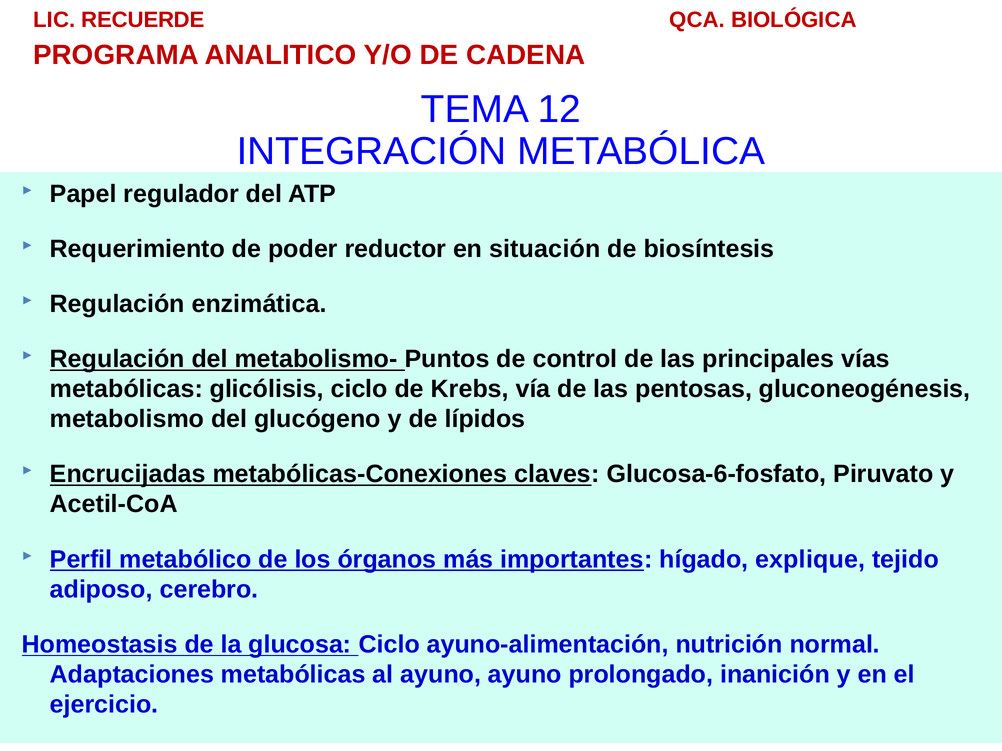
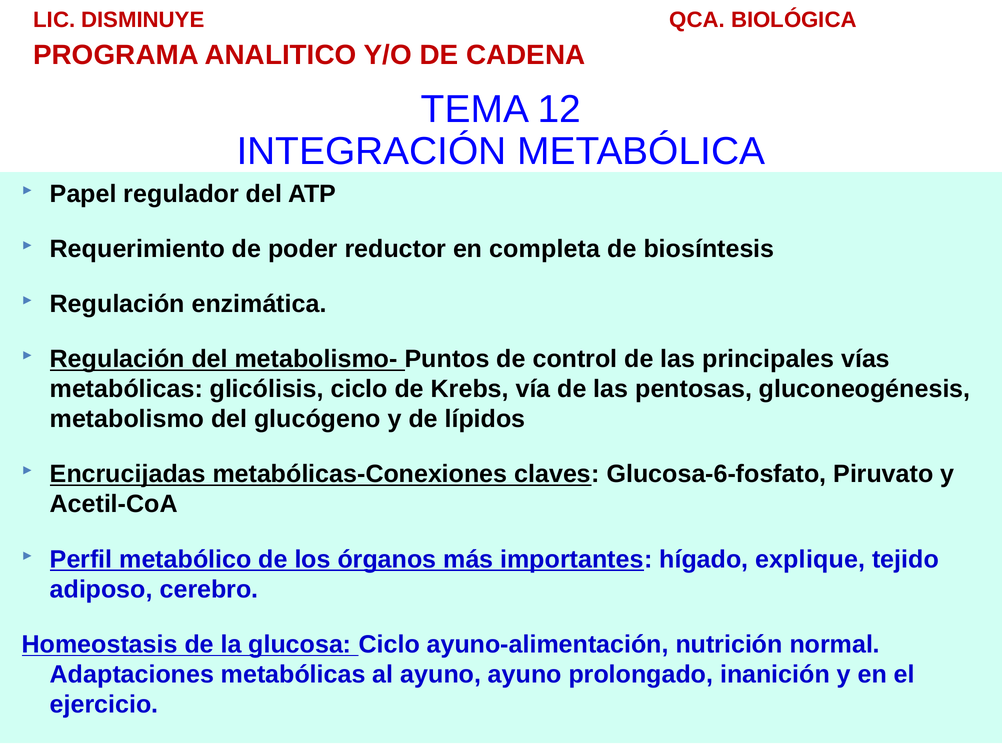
RECUERDE: RECUERDE -> DISMINUYE
situación: situación -> completa
